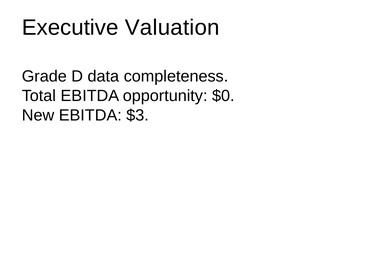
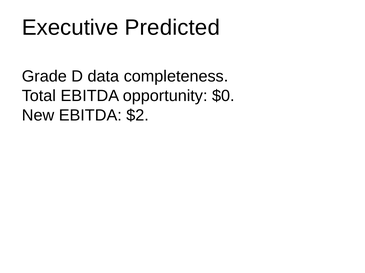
Valuation: Valuation -> Predicted
$3: $3 -> $2
